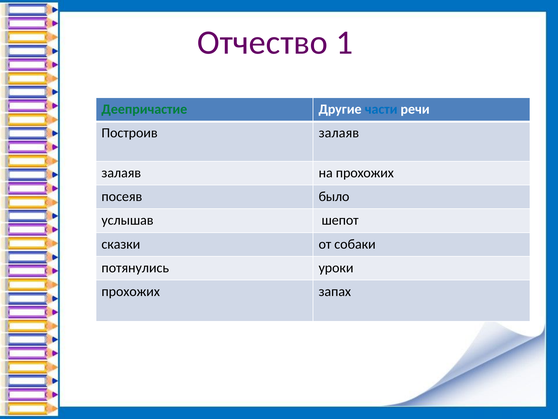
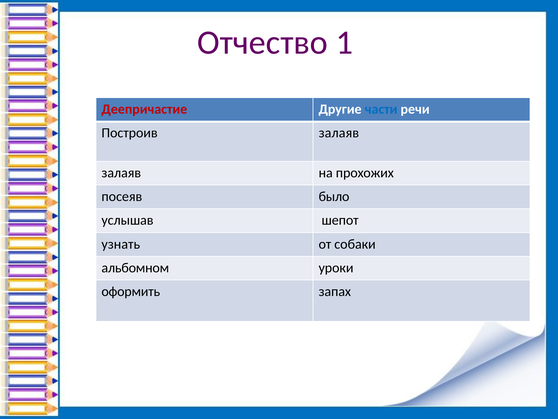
Деепричастие colour: green -> red
сказки: сказки -> узнать
потянулись: потянулись -> альбомном
прохожих at (131, 291): прохожих -> оформить
